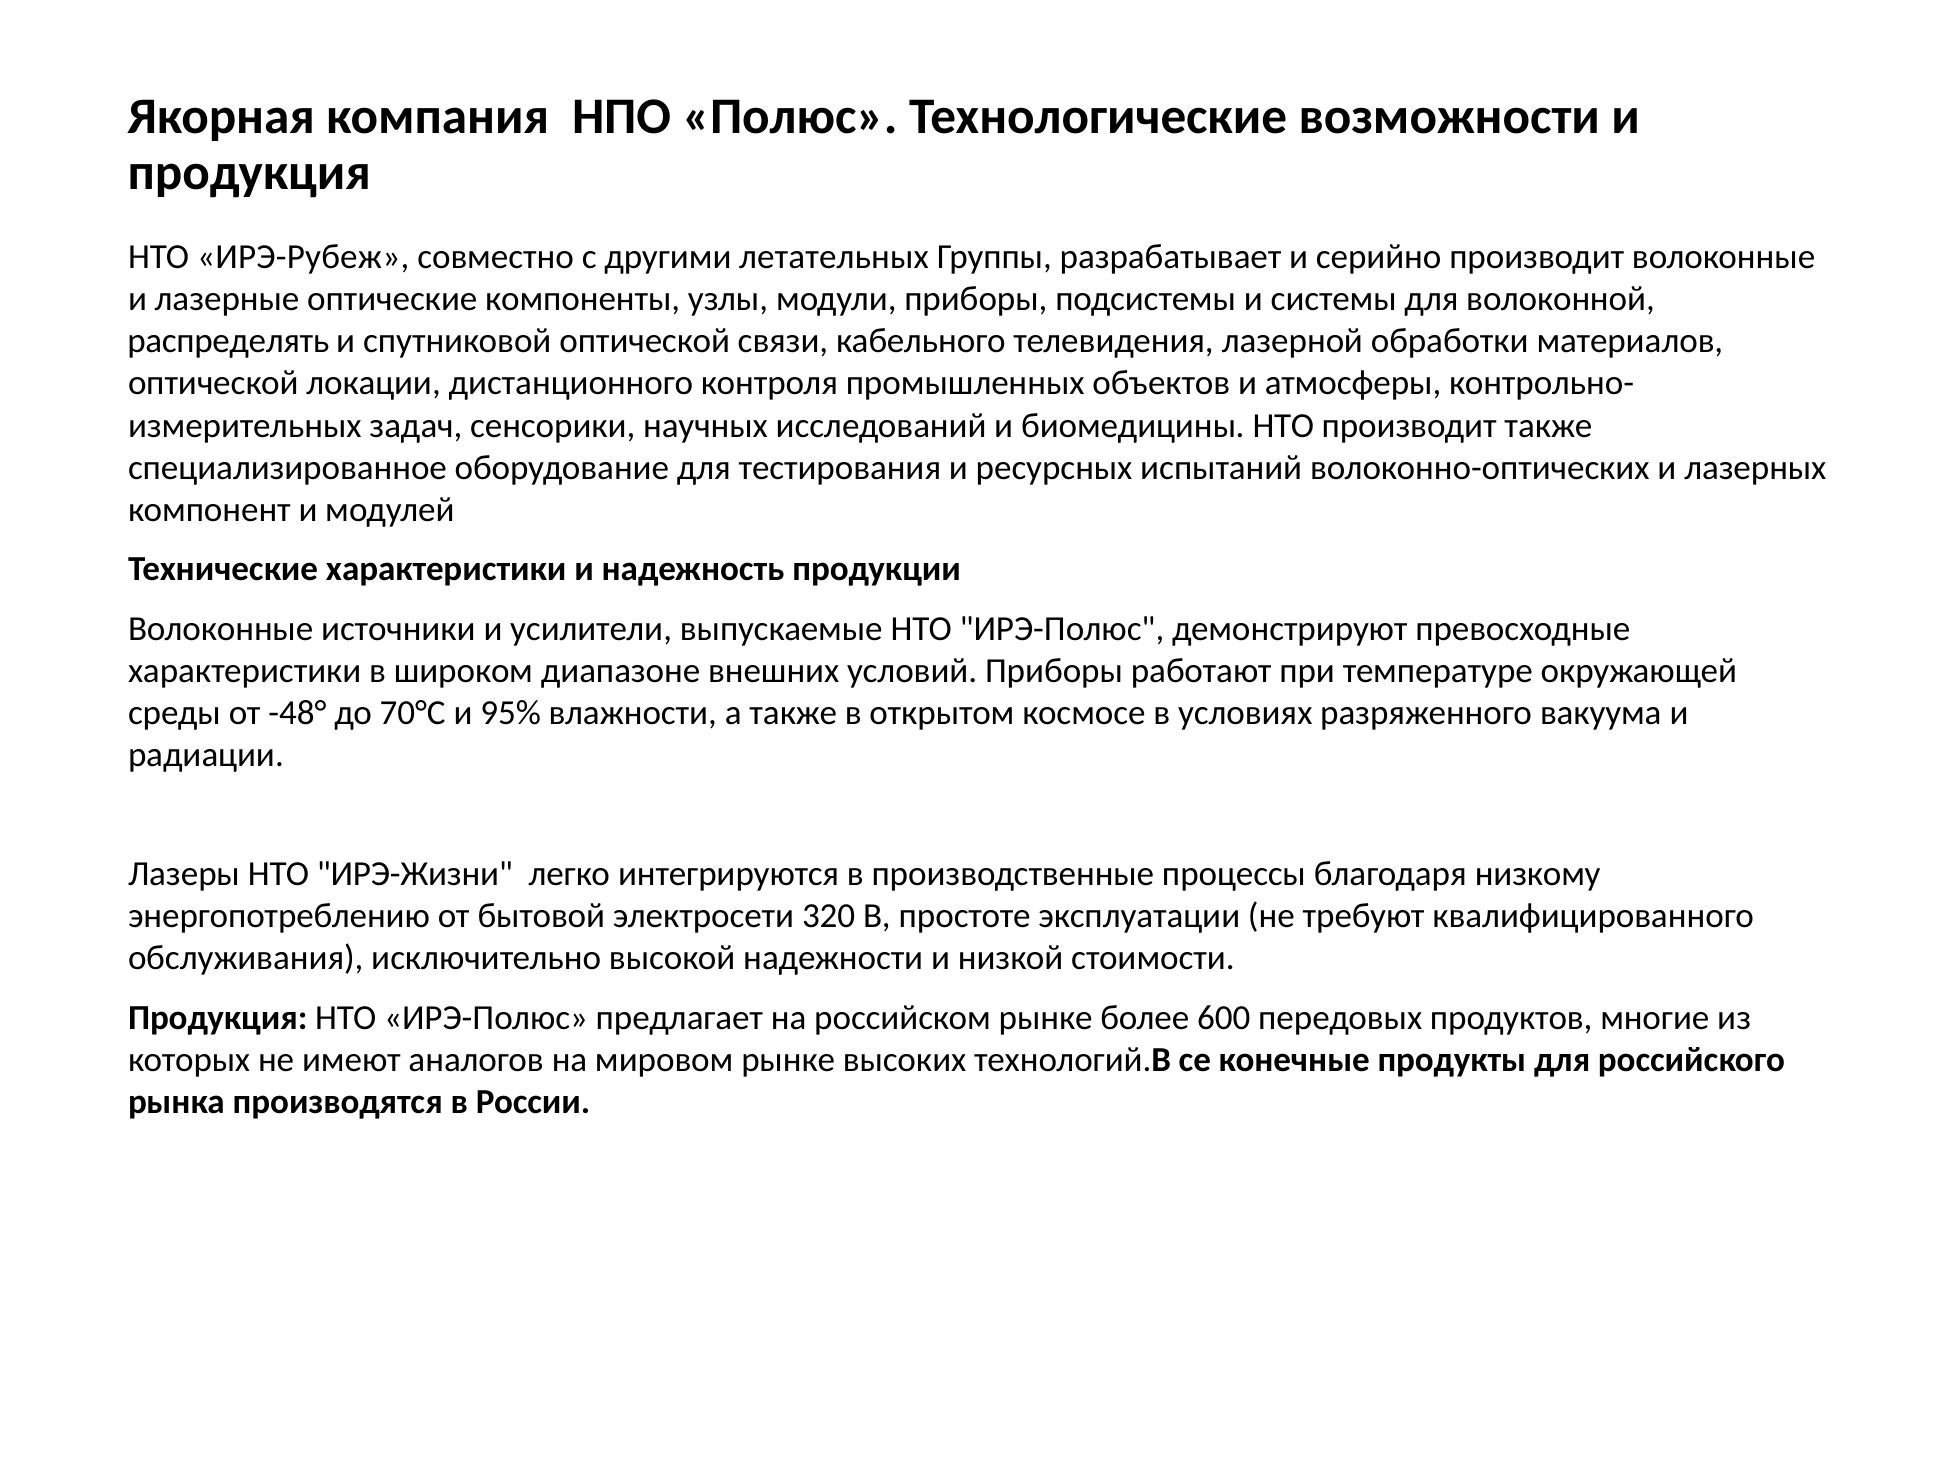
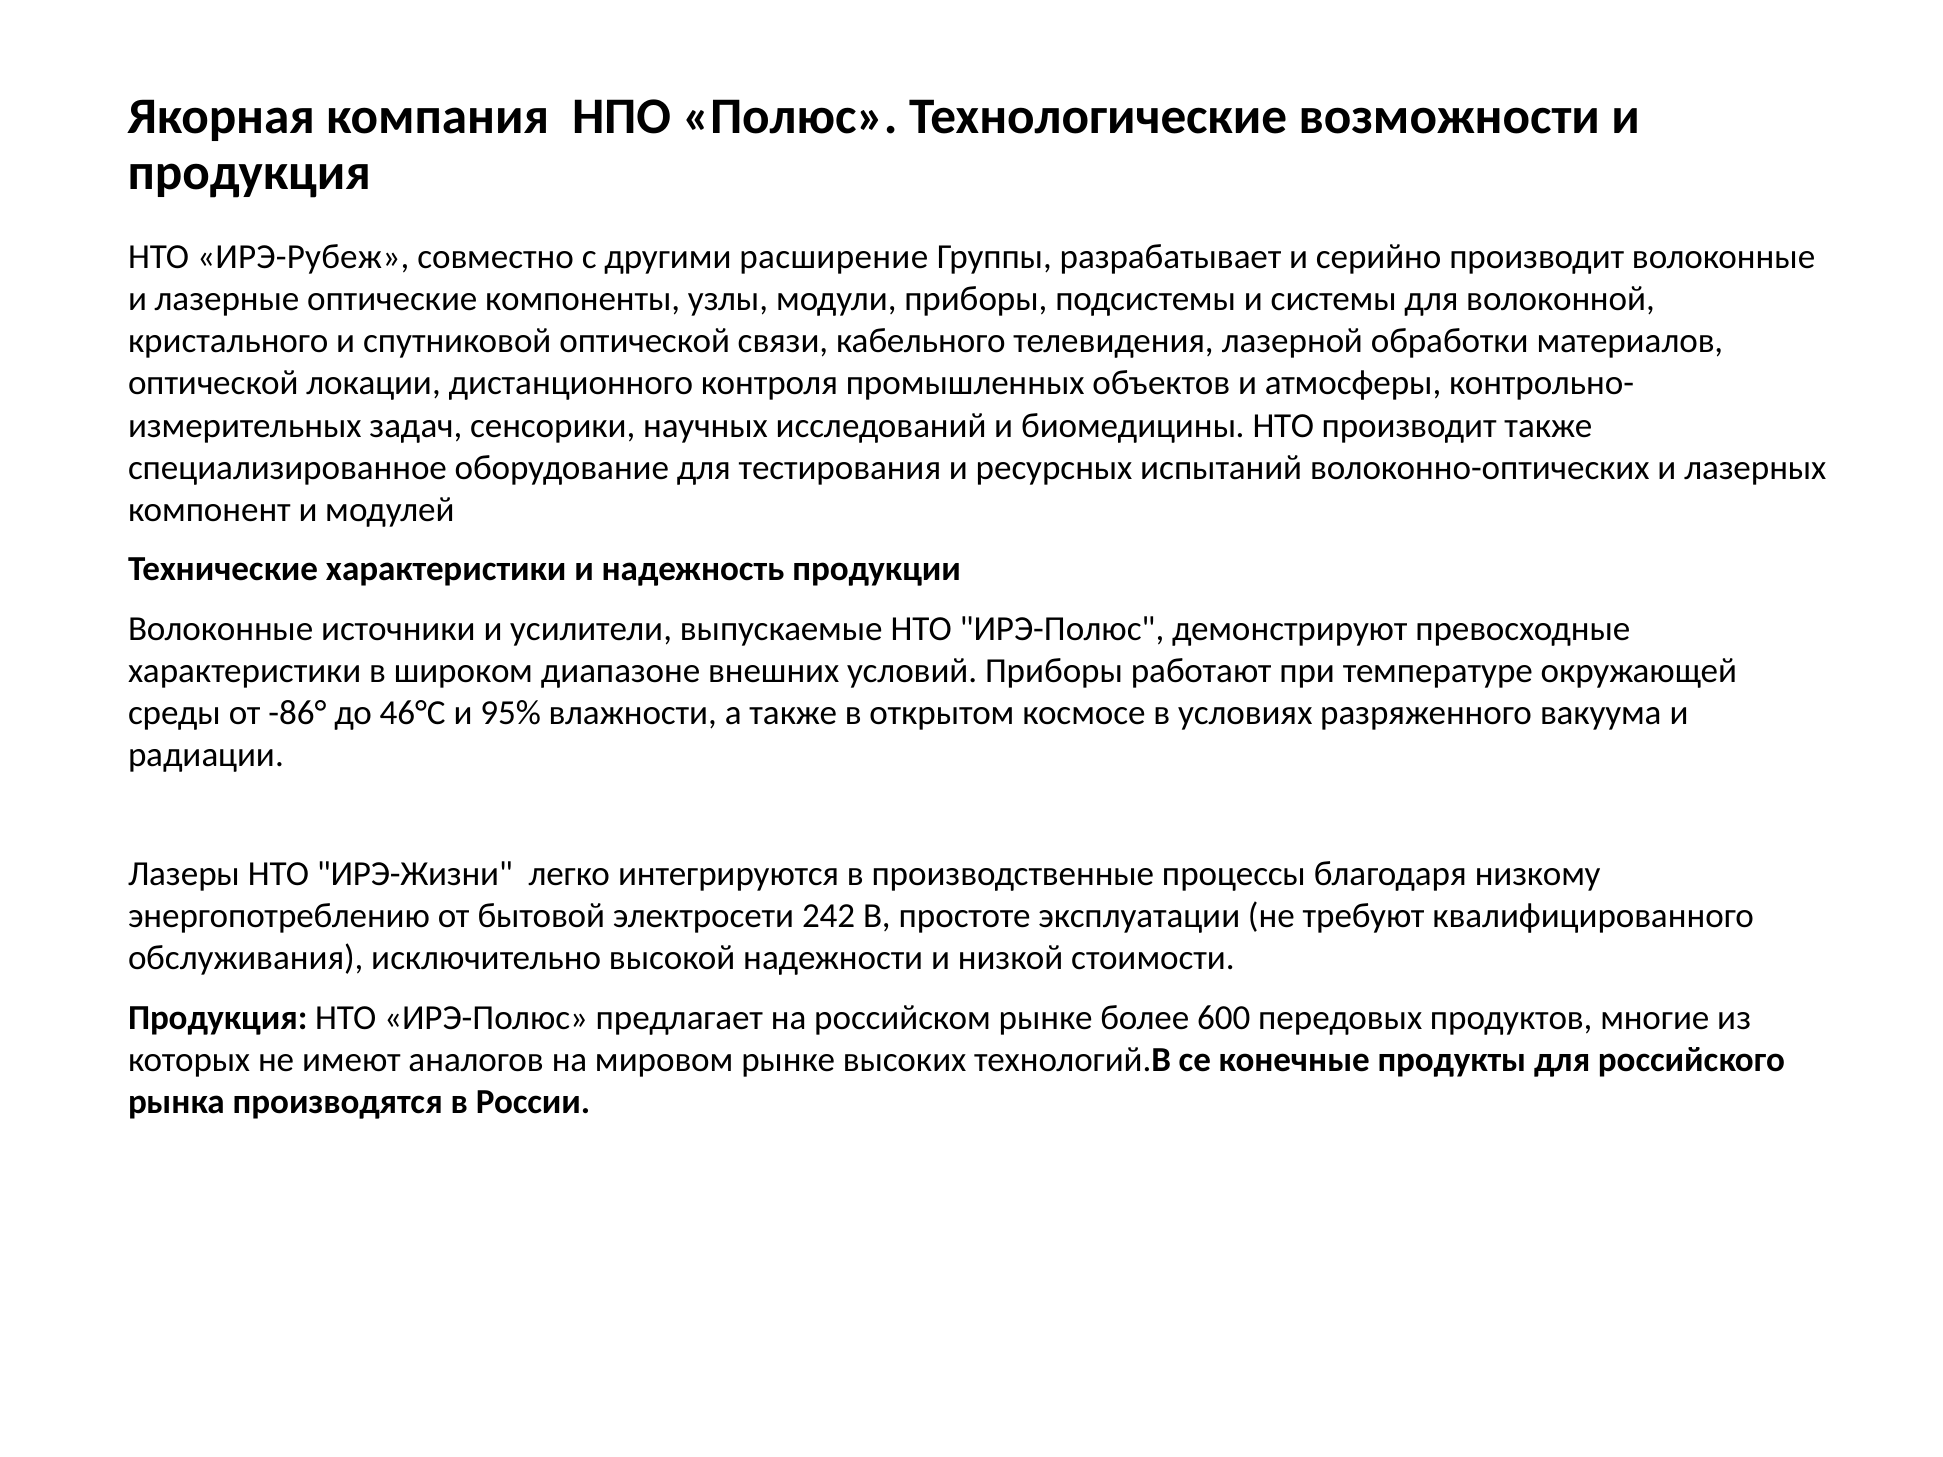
летательных: летательных -> расширение
распределять: распределять -> кристального
-48°: -48° -> -86°
70°С: 70°С -> 46°С
320: 320 -> 242
